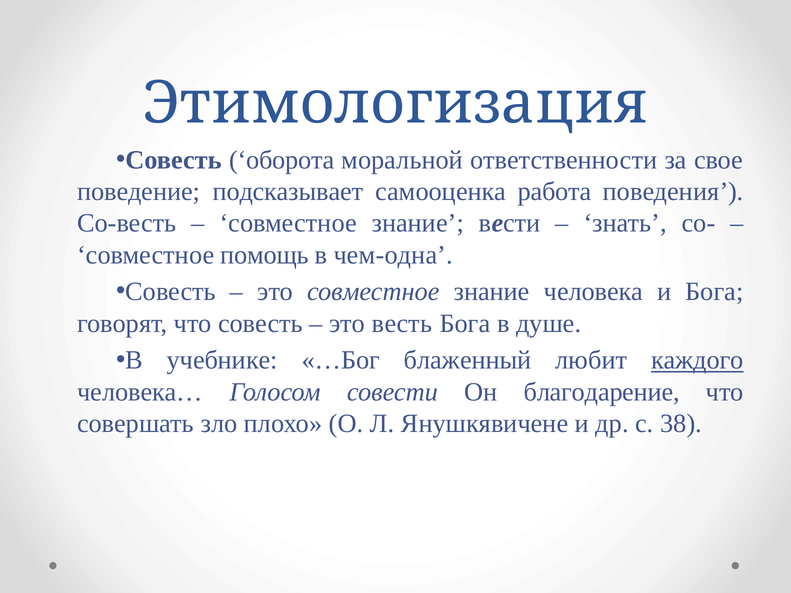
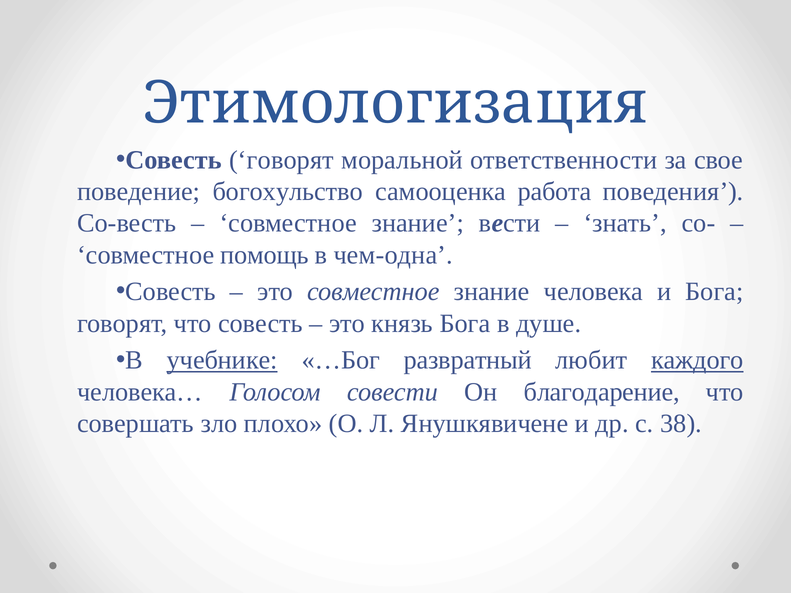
Совесть оборота: оборота -> говорят
подсказывает: подсказывает -> богохульство
весть: весть -> князь
учебнике underline: none -> present
блаженный: блаженный -> развратный
